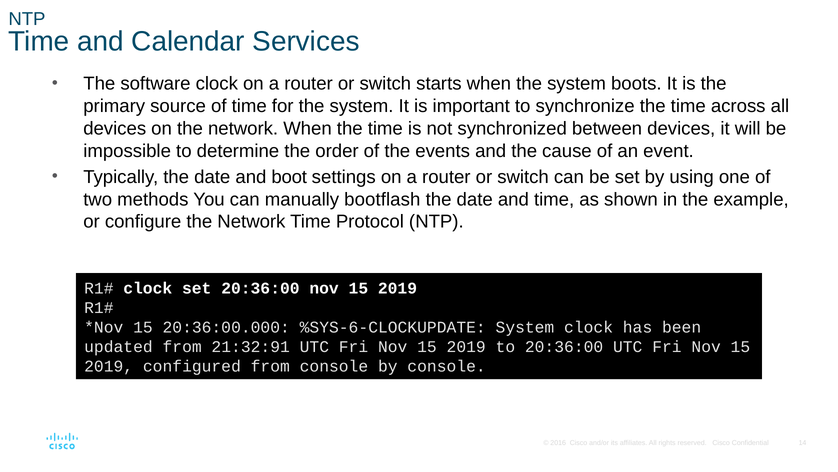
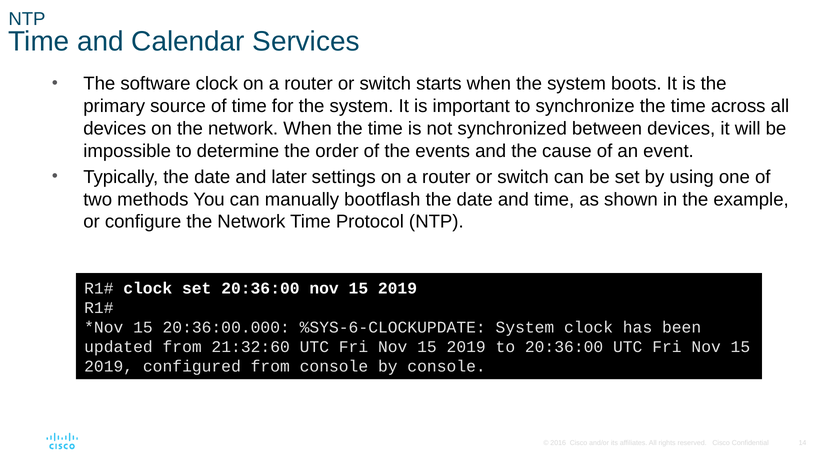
boot: boot -> later
21:32:91: 21:32:91 -> 21:32:60
